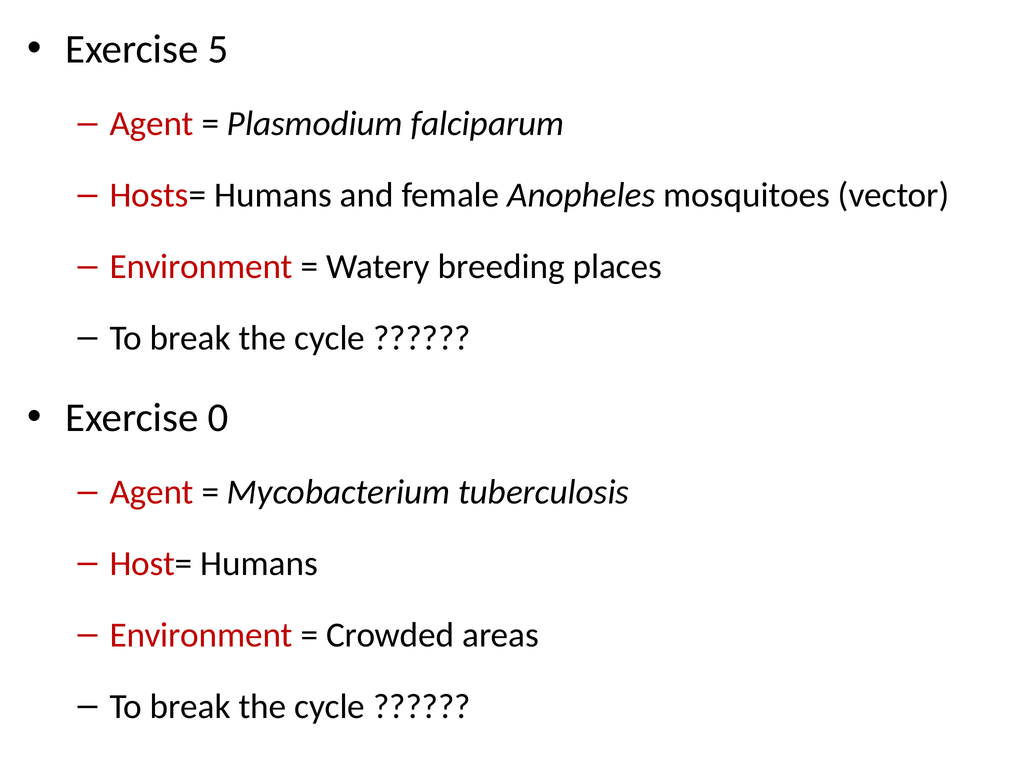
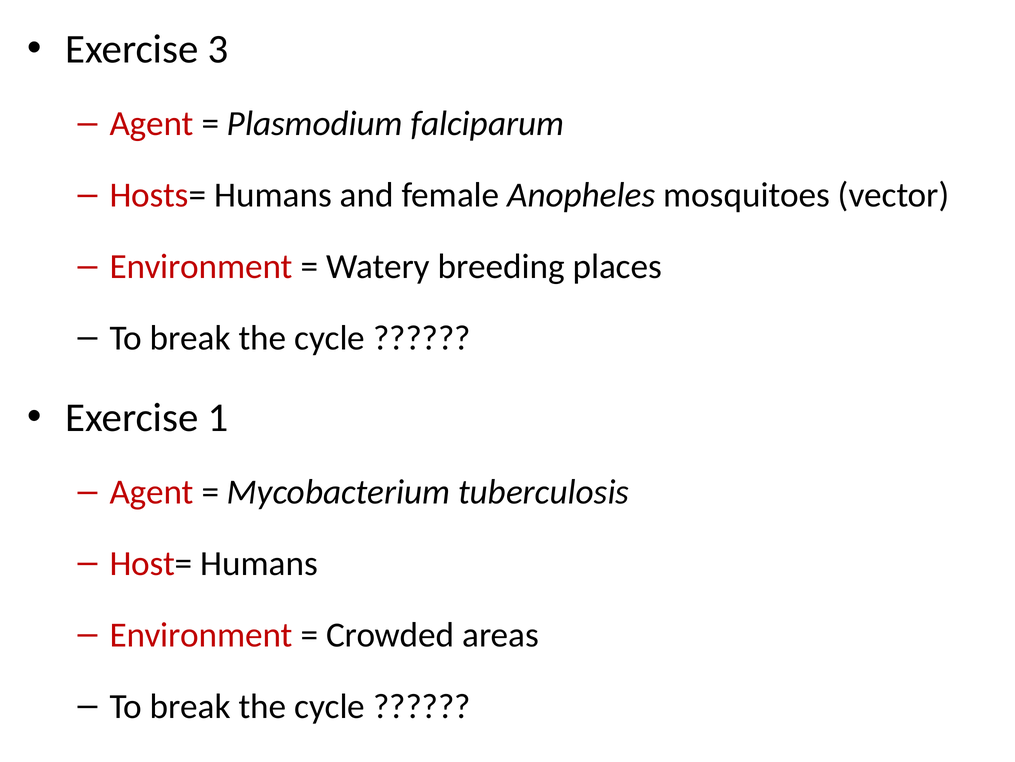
5: 5 -> 3
0: 0 -> 1
